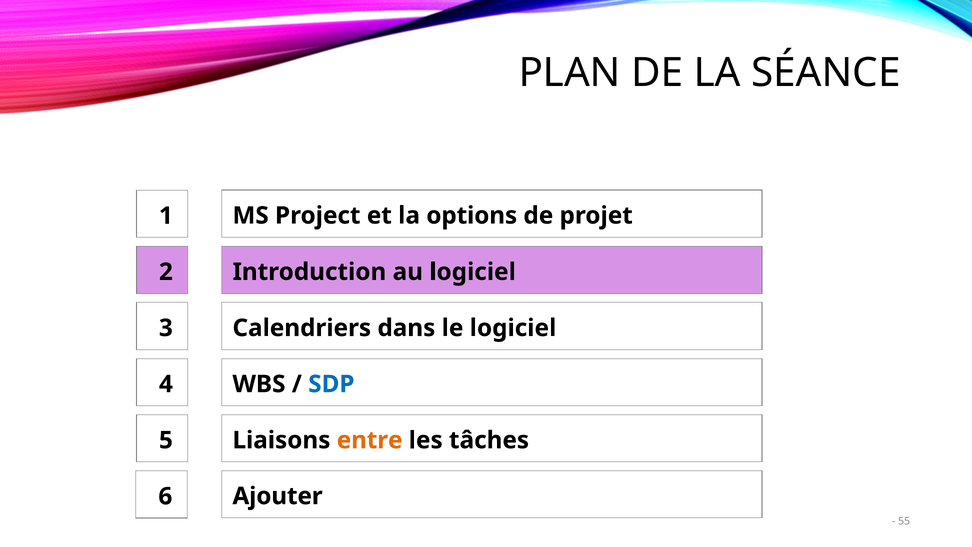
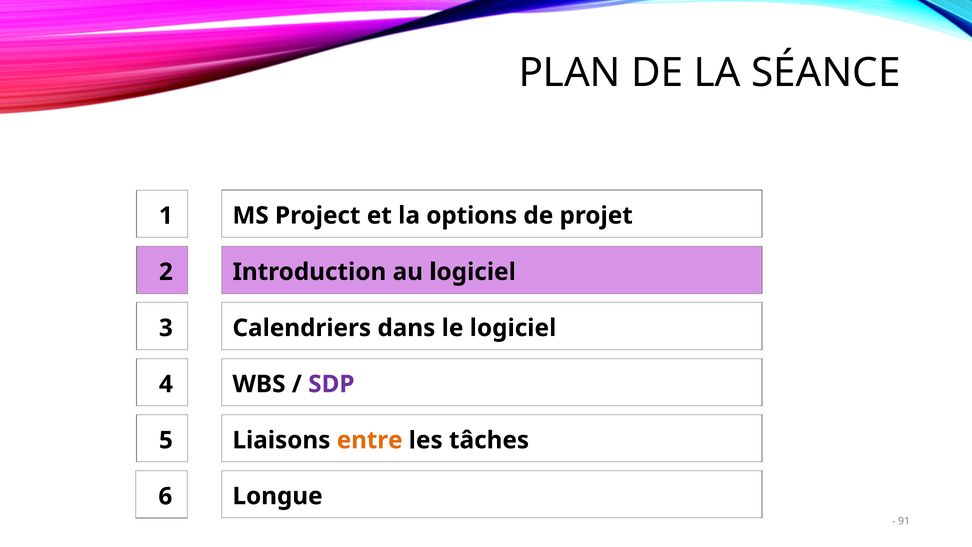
SDP colour: blue -> purple
Ajouter: Ajouter -> Longue
55: 55 -> 91
